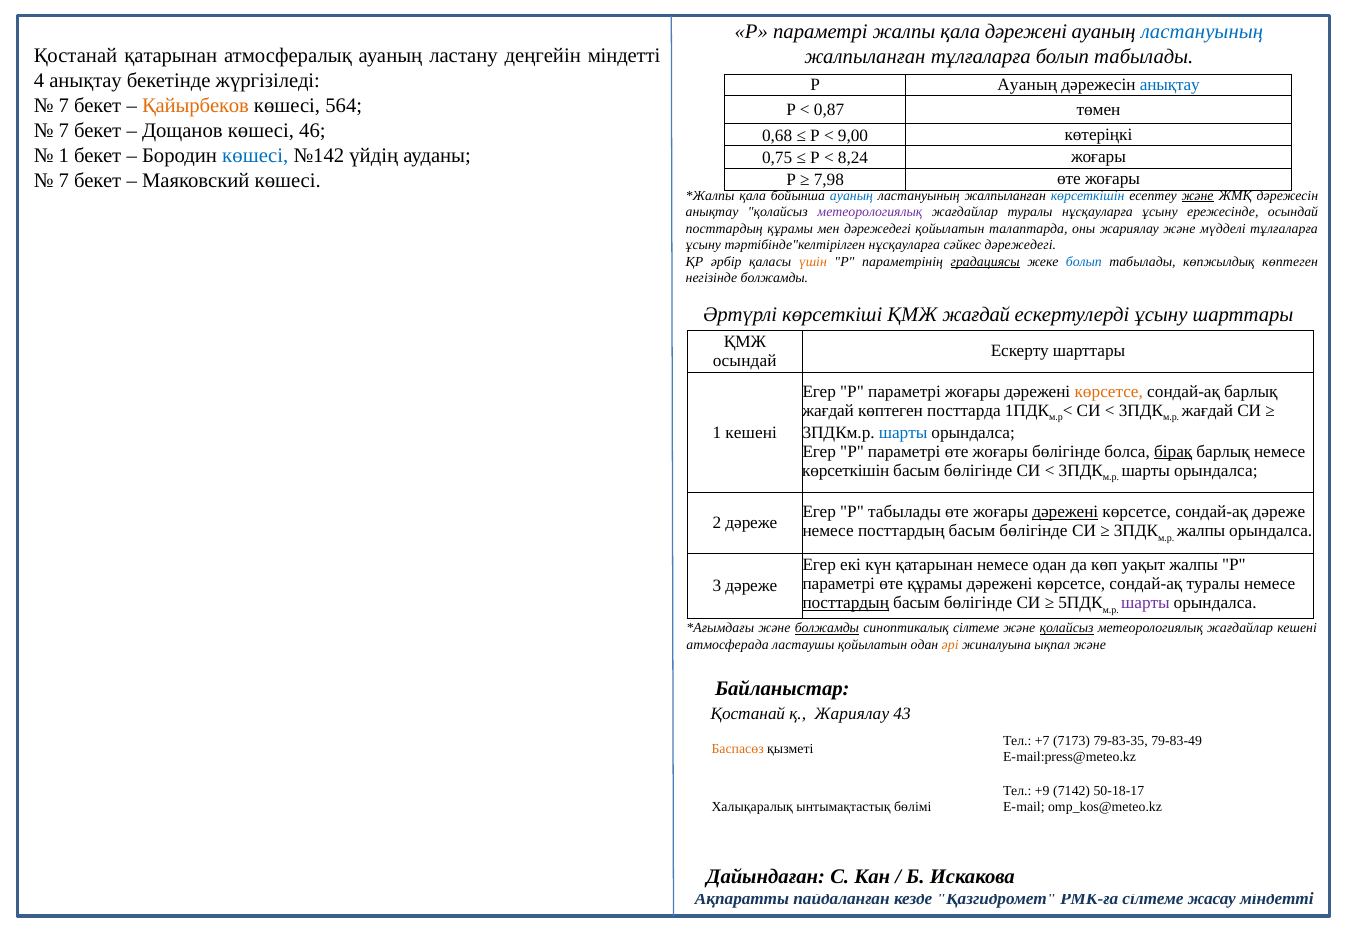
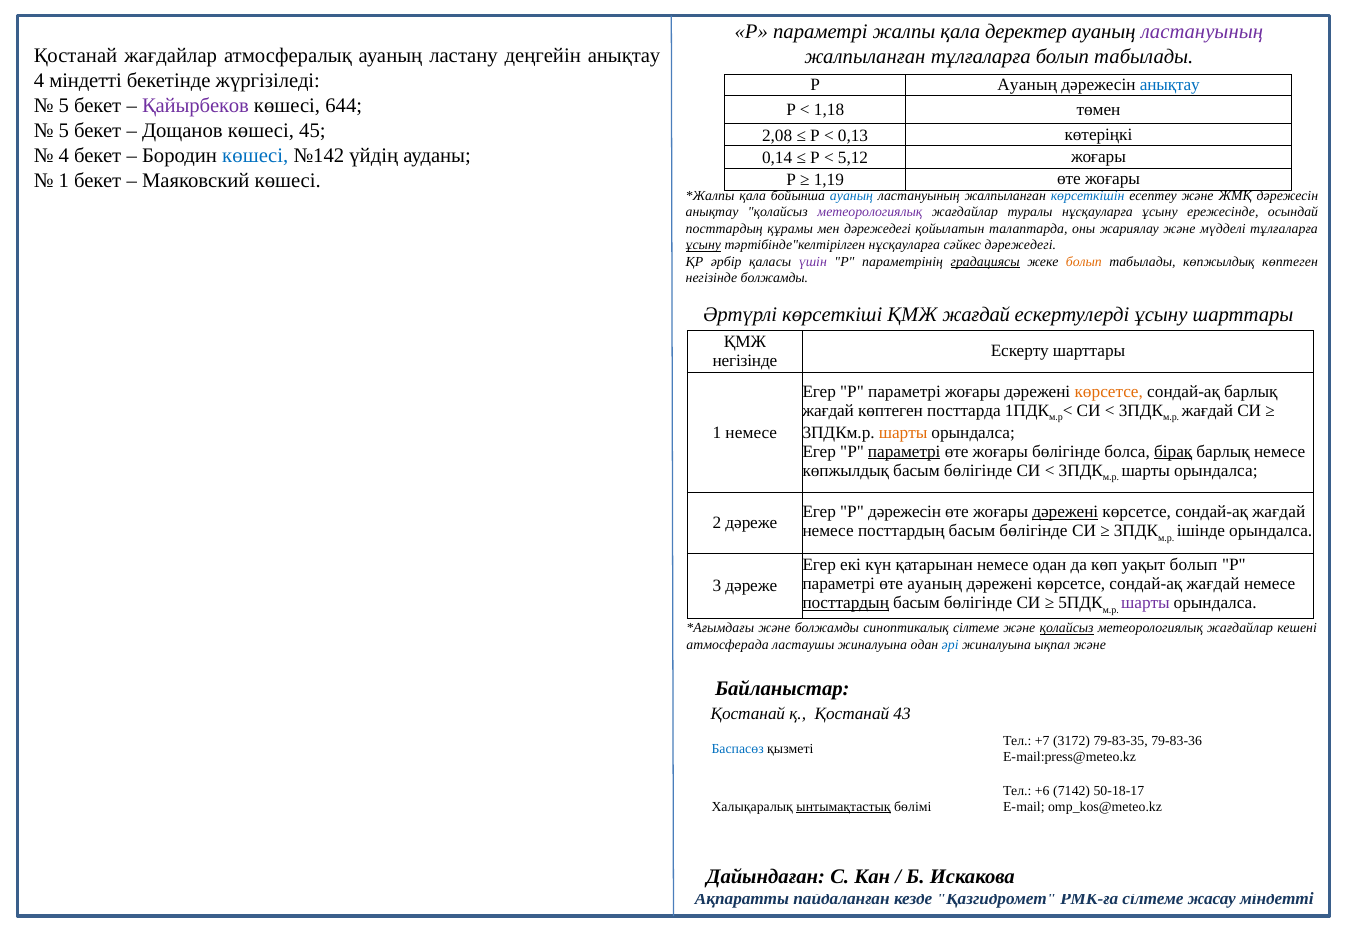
қала дәрежені: дәрежені -> деректер
ластануының at (1202, 32) colour: blue -> purple
Қостанай қатарынан: қатарынан -> жағдайлар
деңгейін міндетті: міндетті -> анықтау
4 анықтау: анықтау -> міндетті
7 at (64, 106): 7 -> 5
Қайырбеков colour: orange -> purple
564: 564 -> 644
0,87: 0,87 -> 1,18
7 at (64, 131): 7 -> 5
46: 46 -> 45
0,68: 0,68 -> 2,08
9,00: 9,00 -> 0,13
1 at (64, 155): 1 -> 4
0,75: 0,75 -> 0,14
8,24: 8,24 -> 5,12
7 at (64, 180): 7 -> 1
7,98: 7,98 -> 1,19
және at (1198, 196) underline: present -> none
ұсыну at (703, 245) underline: none -> present
үшін colour: orange -> purple
болып at (1084, 262) colour: blue -> orange
осындай at (745, 361): осындай -> негізінде
1 кешені: кешені -> немесе
шарты at (903, 433) colour: blue -> orange
параметрі at (904, 452) underline: none -> present
көрсеткішін at (846, 471): көрсеткішін -> көпжылдық
Р табылады: табылады -> дәрежесін
дәреже at (1279, 512): дәреже -> жағдай
жалпы at (1201, 531): жалпы -> ішінде
уақыт жалпы: жалпы -> болып
өте құрамы: құрамы -> ауаның
туралы at (1213, 585): туралы -> жағдай
болжамды at (827, 629) underline: present -> none
ластаушы қойылатын: қойылатын -> жиналуына
әрі colour: orange -> blue
қ Жариялау: Жариялау -> Қостанай
7173: 7173 -> 3172
79-83-49: 79-83-49 -> 79-83-36
Баспасөз colour: orange -> blue
+9: +9 -> +6
ынтымақтастық underline: none -> present
